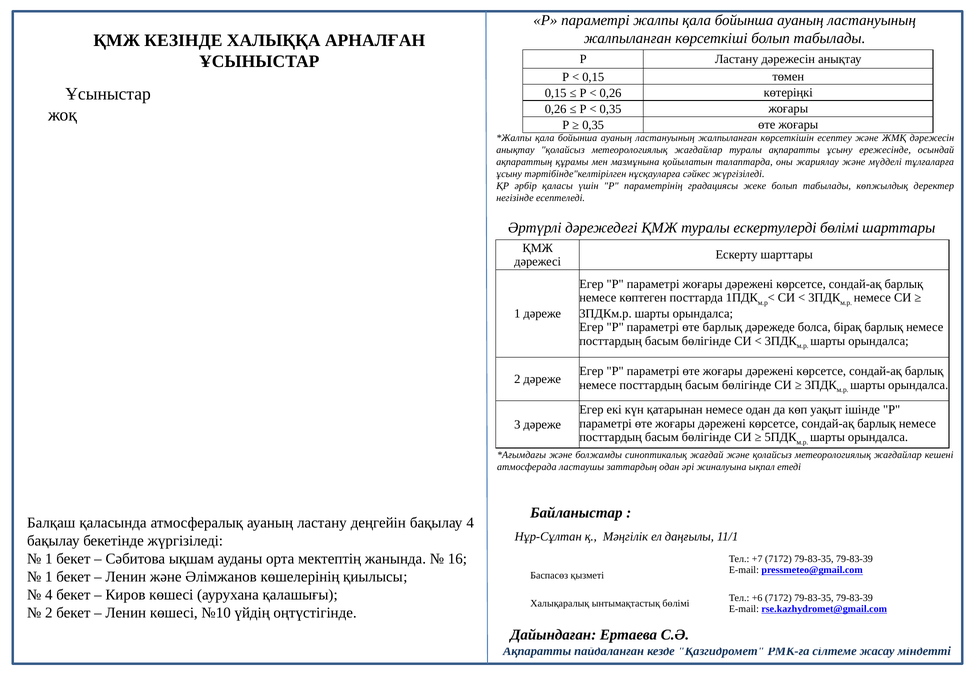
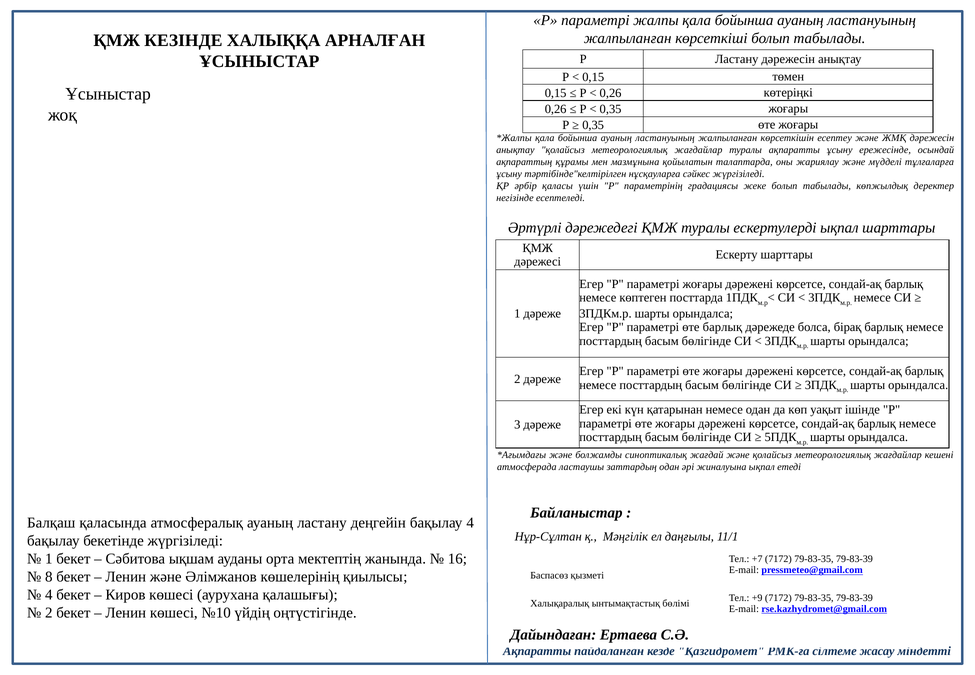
ескертулерді бөлімі: бөлімі -> ықпал
1 at (49, 577): 1 -> 8
+6: +6 -> +9
